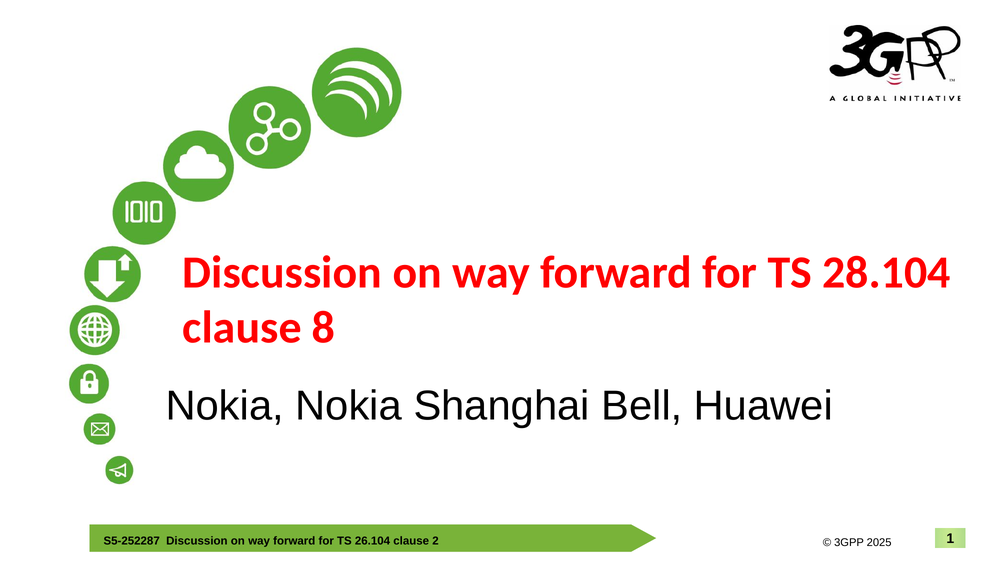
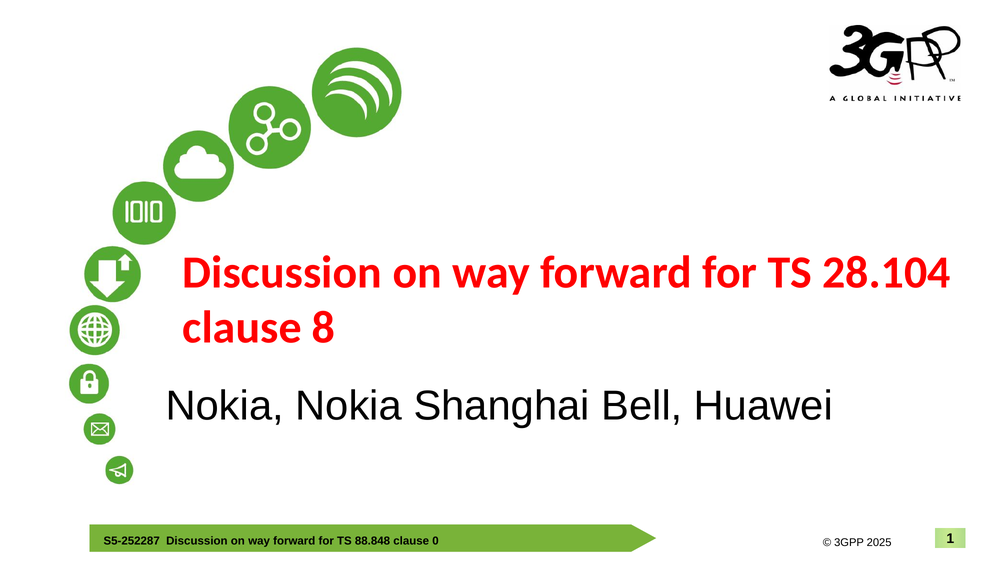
26.104: 26.104 -> 88.848
2: 2 -> 0
